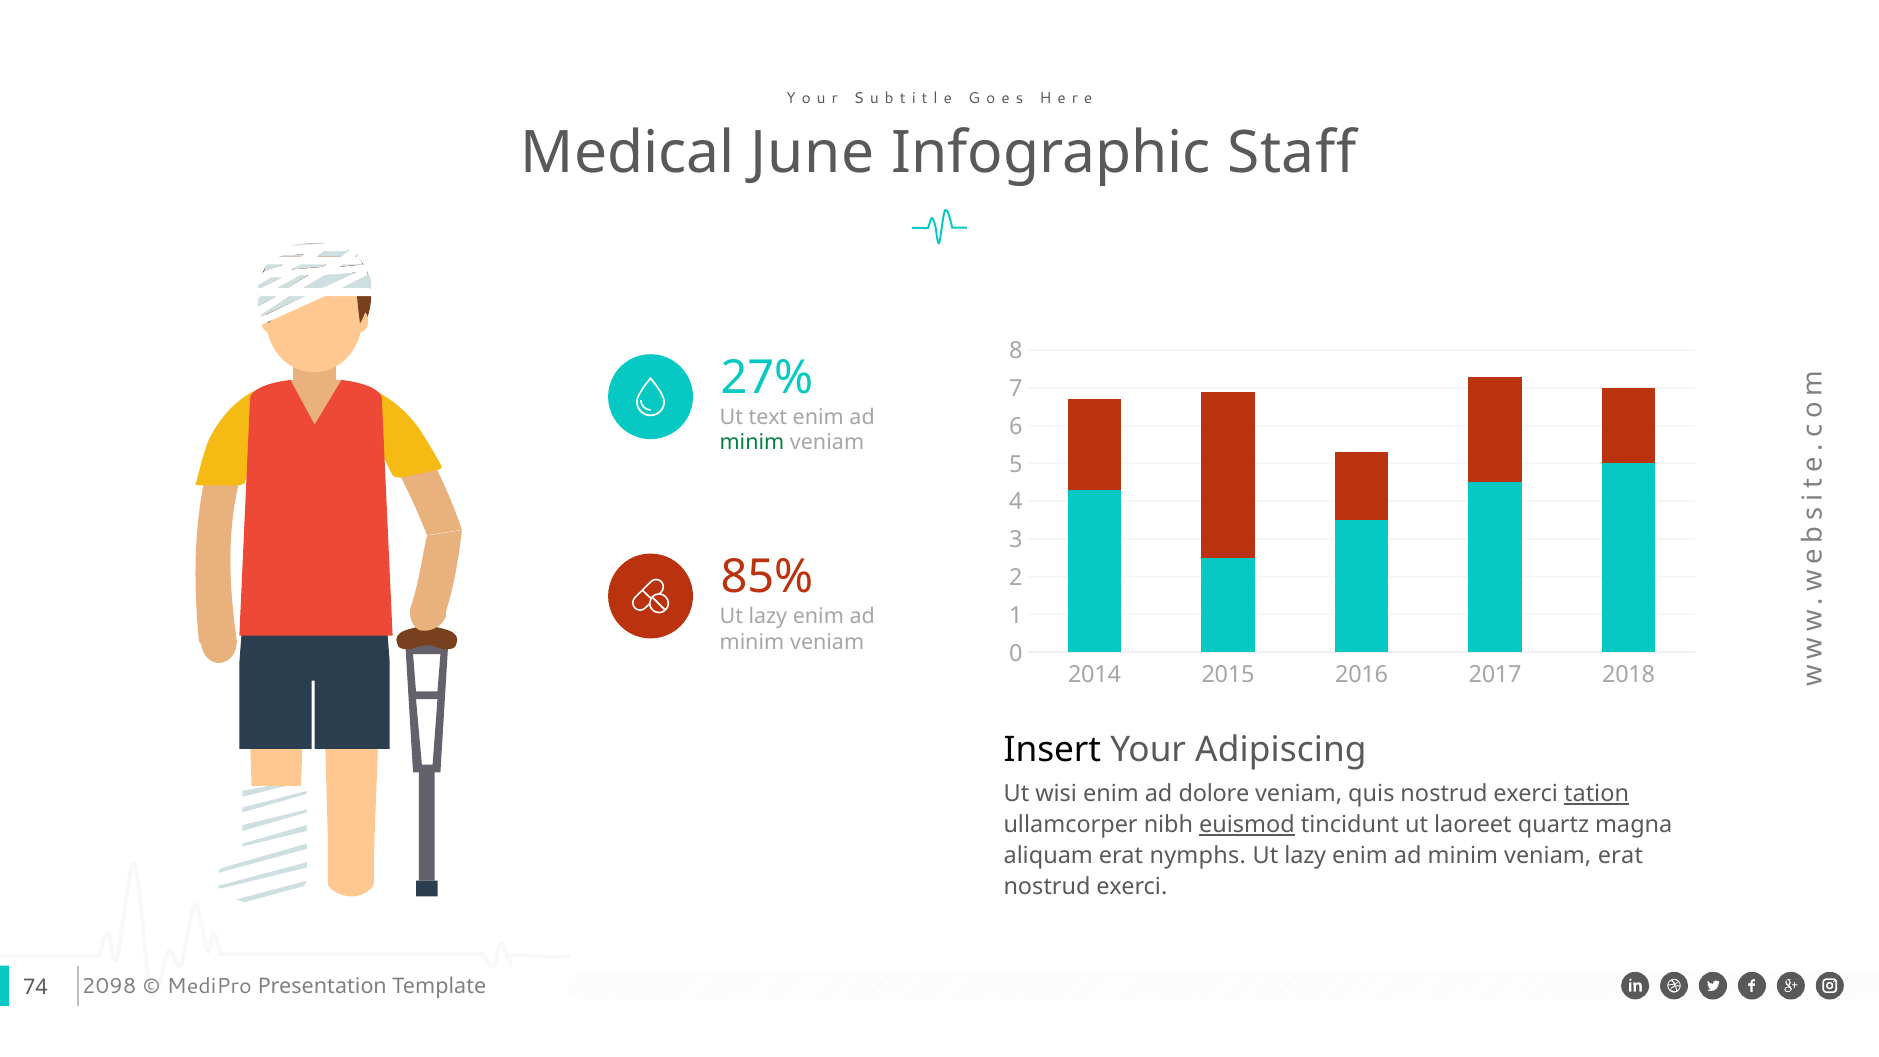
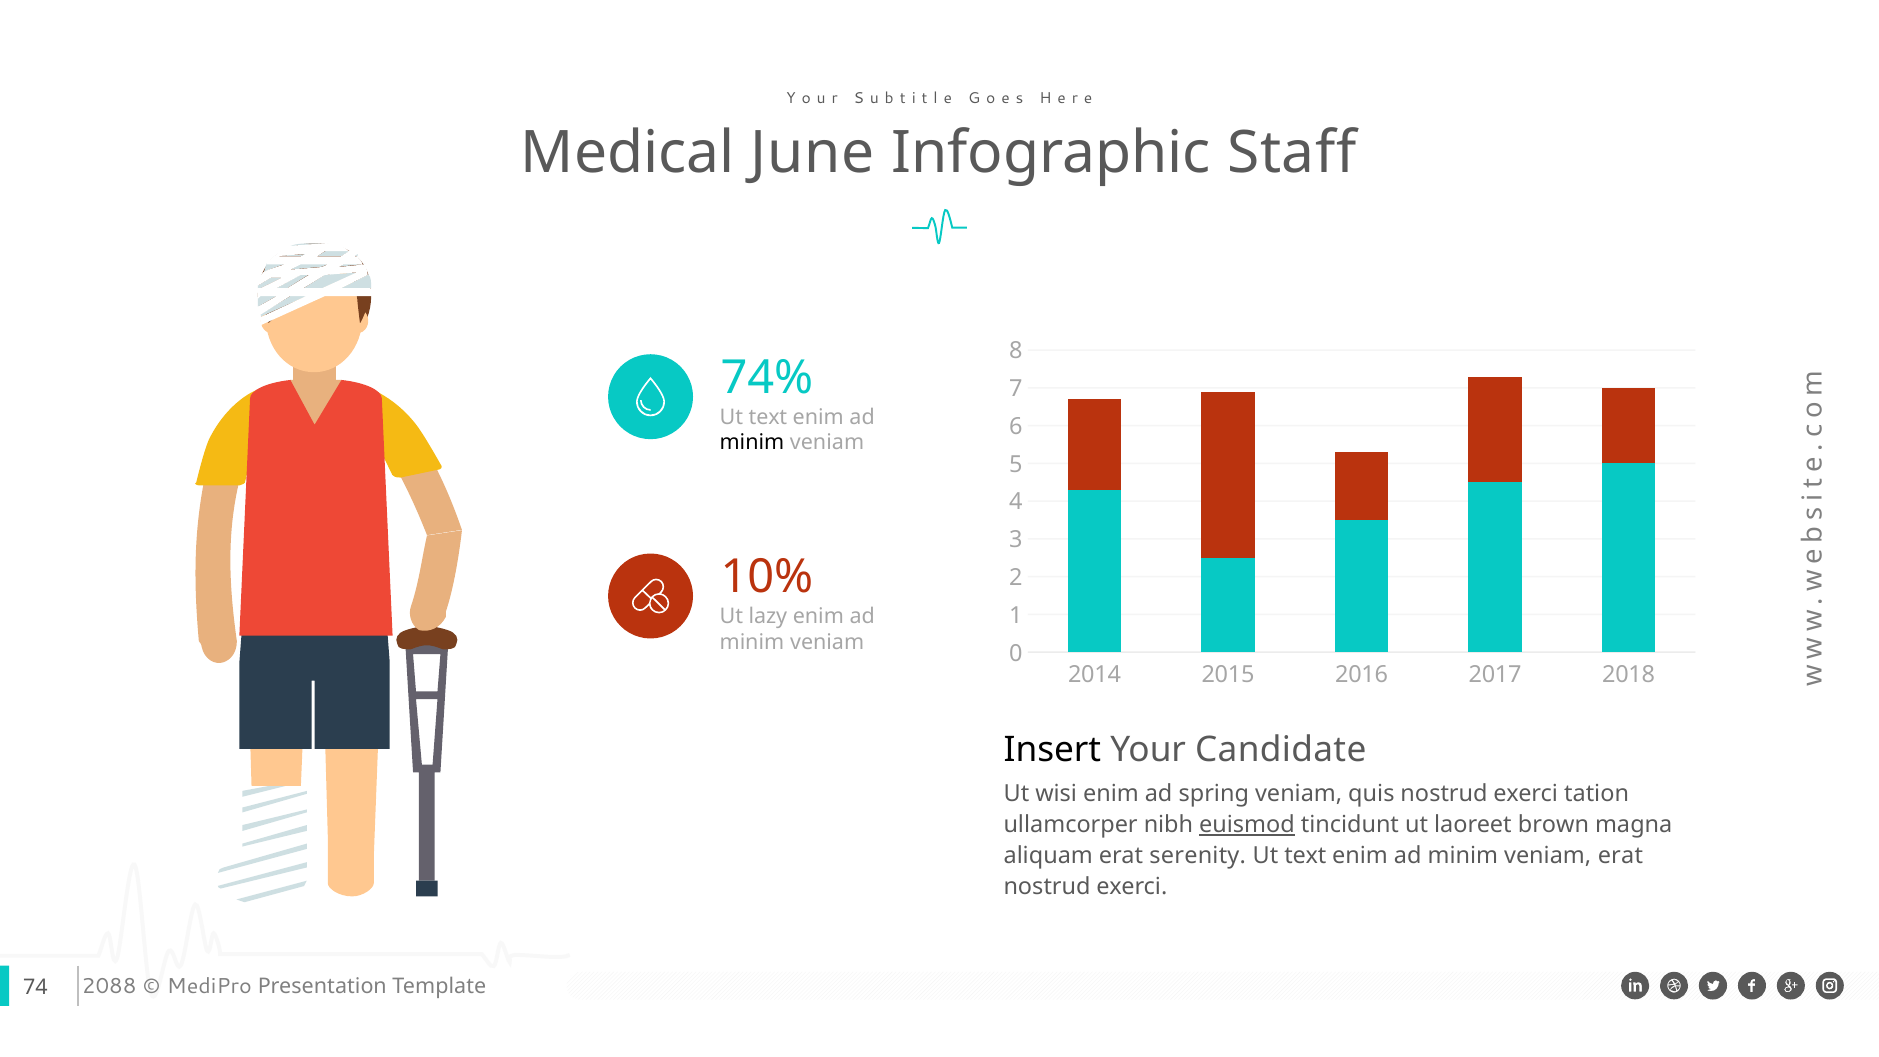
27%: 27% -> 74%
minim at (752, 443) colour: green -> black
85%: 85% -> 10%
Adipiscing: Adipiscing -> Candidate
dolore: dolore -> spring
tation underline: present -> none
quartz: quartz -> brown
nymphs: nymphs -> serenity
lazy at (1305, 856): lazy -> text
2098: 2098 -> 2088
